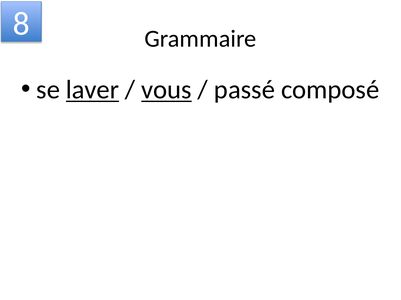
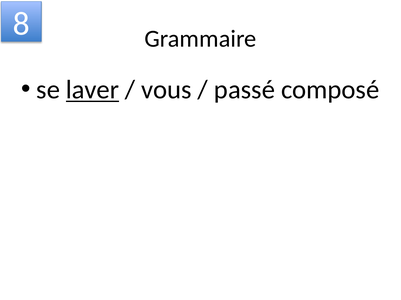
vous underline: present -> none
